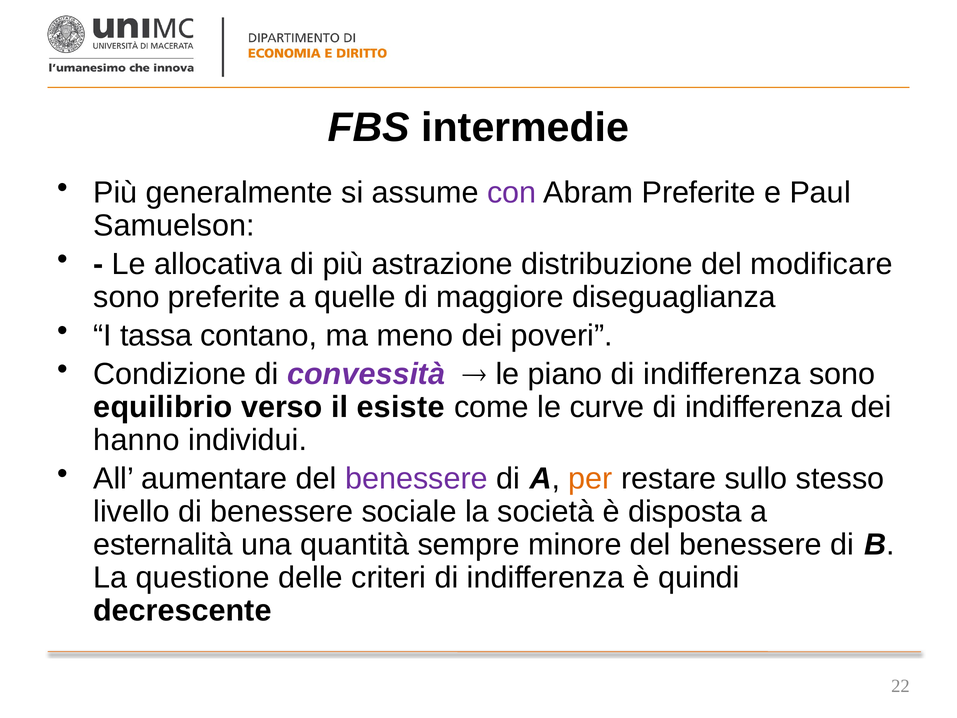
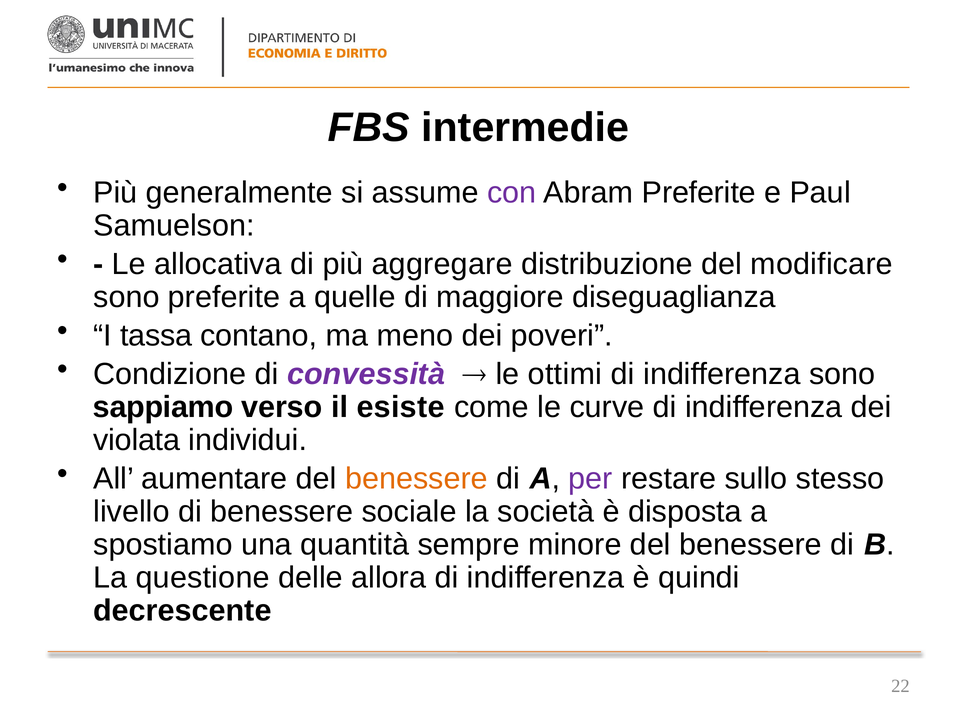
astrazione: astrazione -> aggregare
piano: piano -> ottimi
equilibrio: equilibrio -> sappiamo
hanno: hanno -> violata
benessere at (416, 479) colour: purple -> orange
per colour: orange -> purple
esternalità: esternalità -> spostiamo
criteri: criteri -> allora
